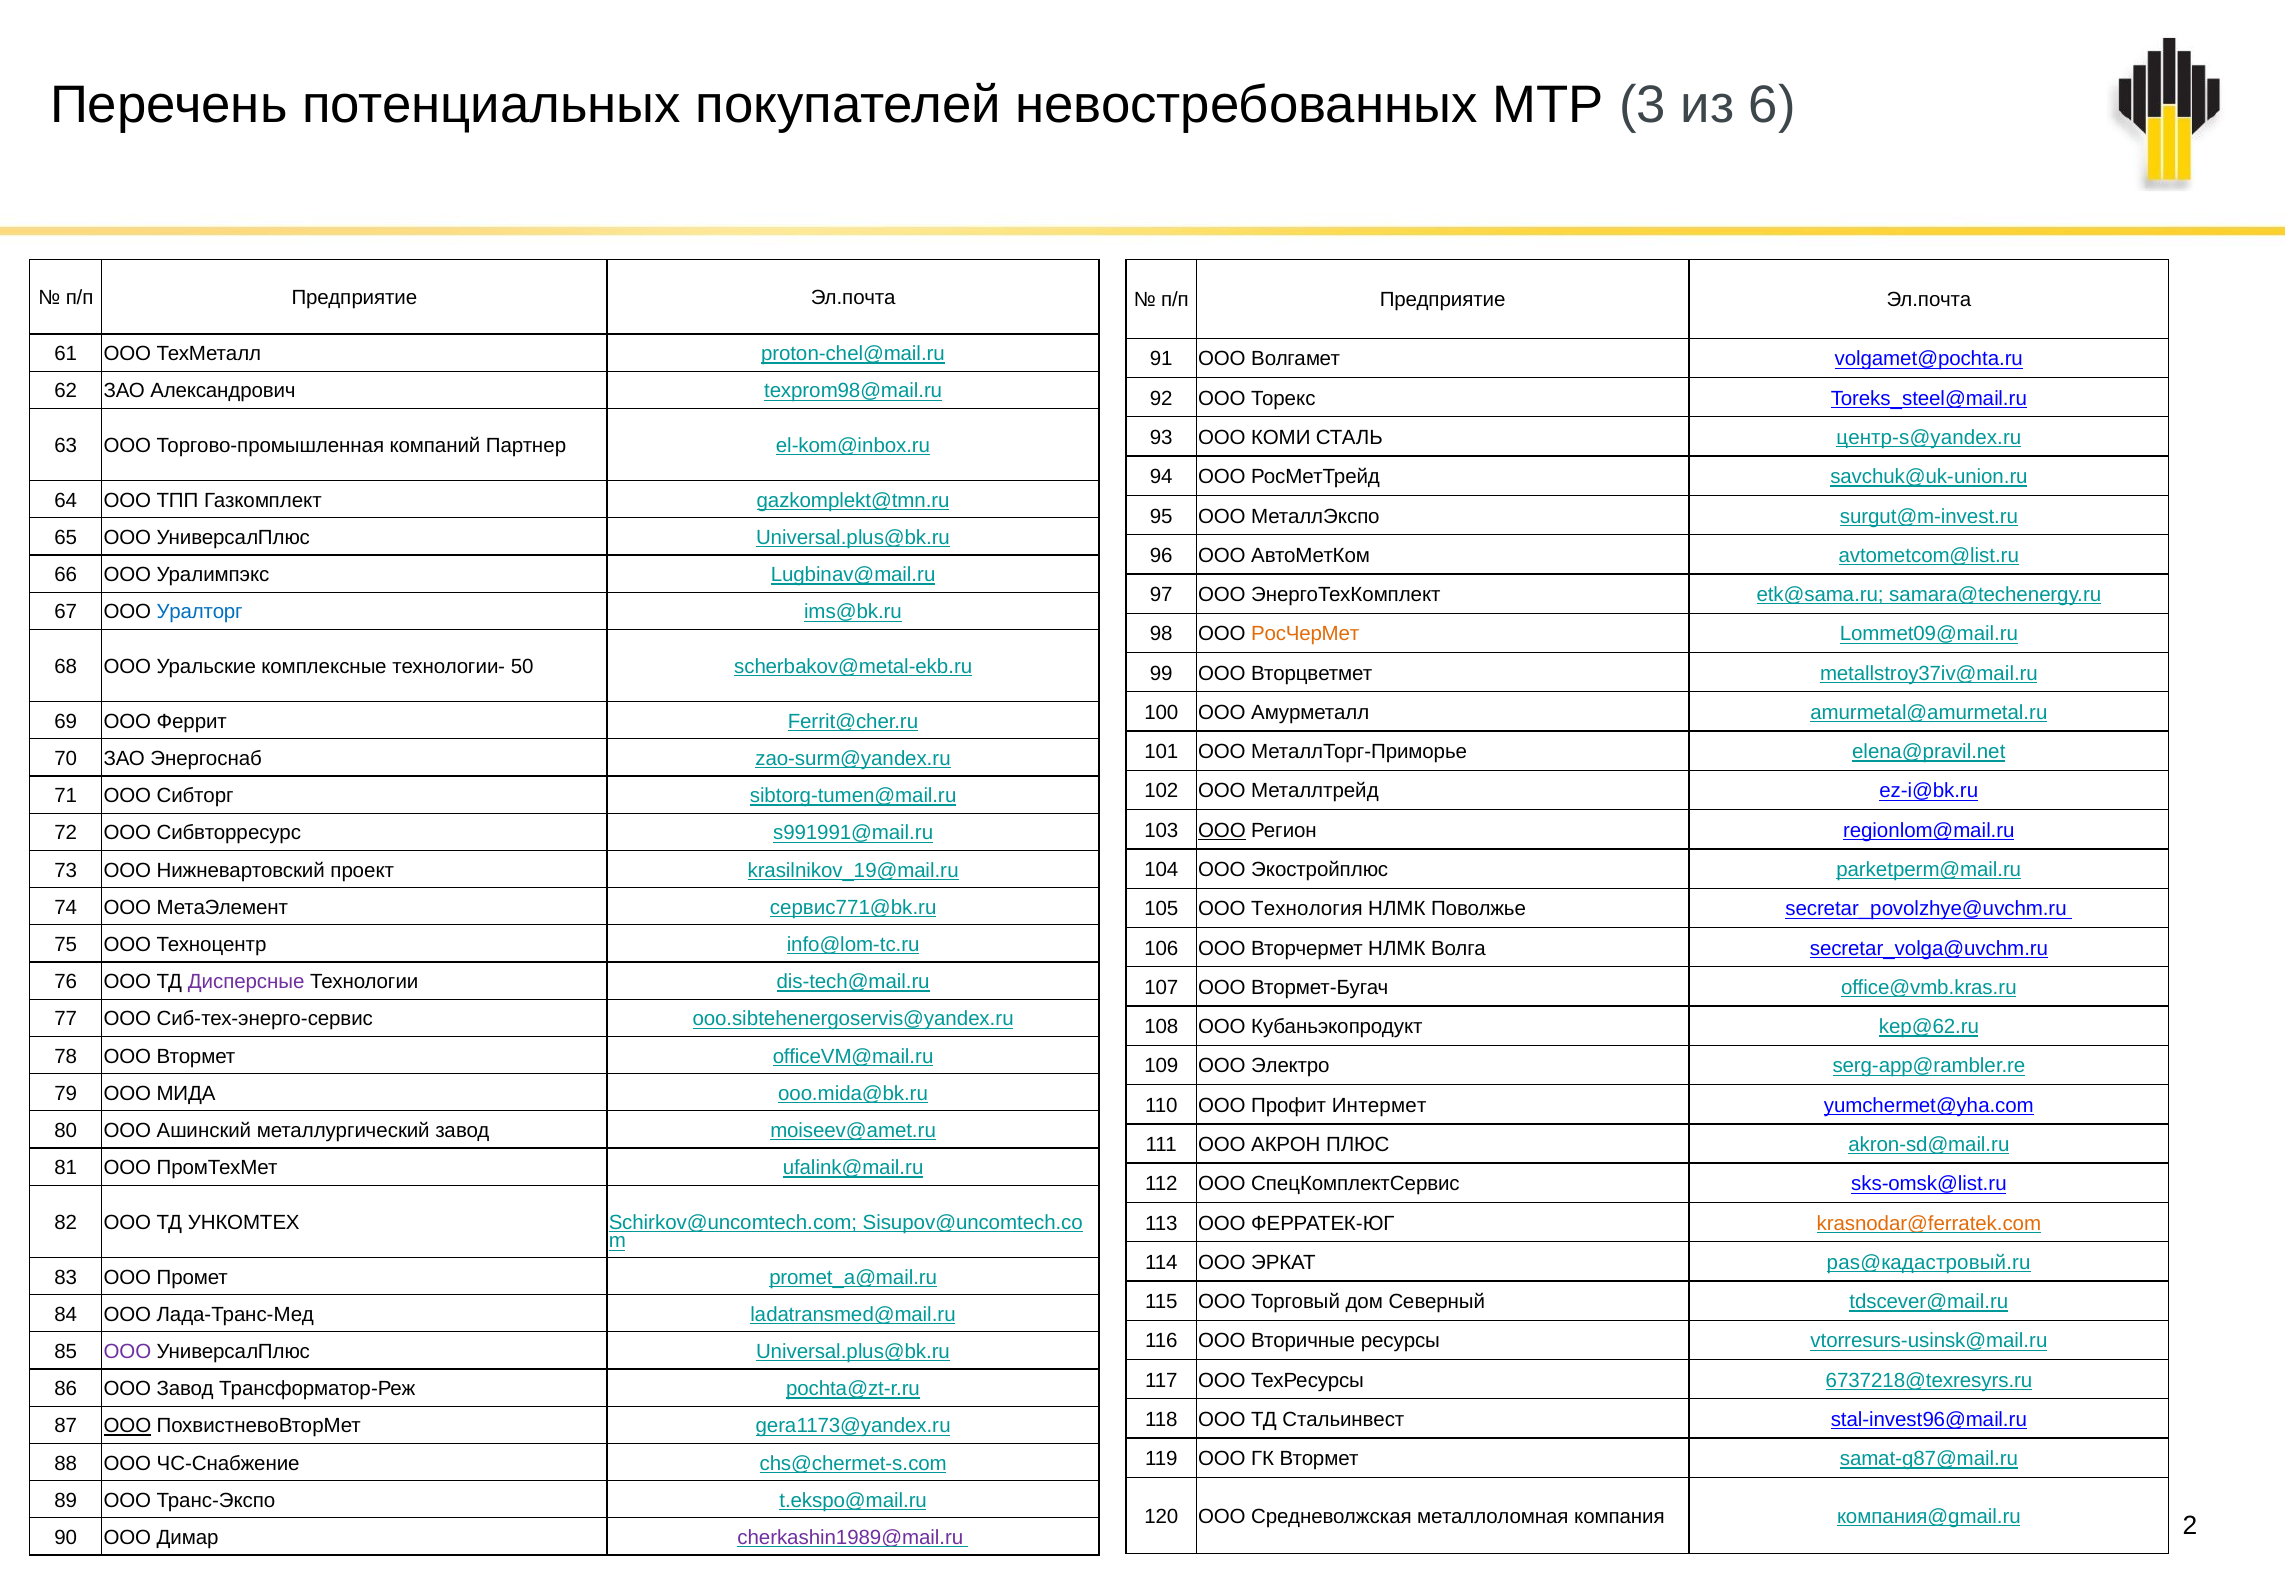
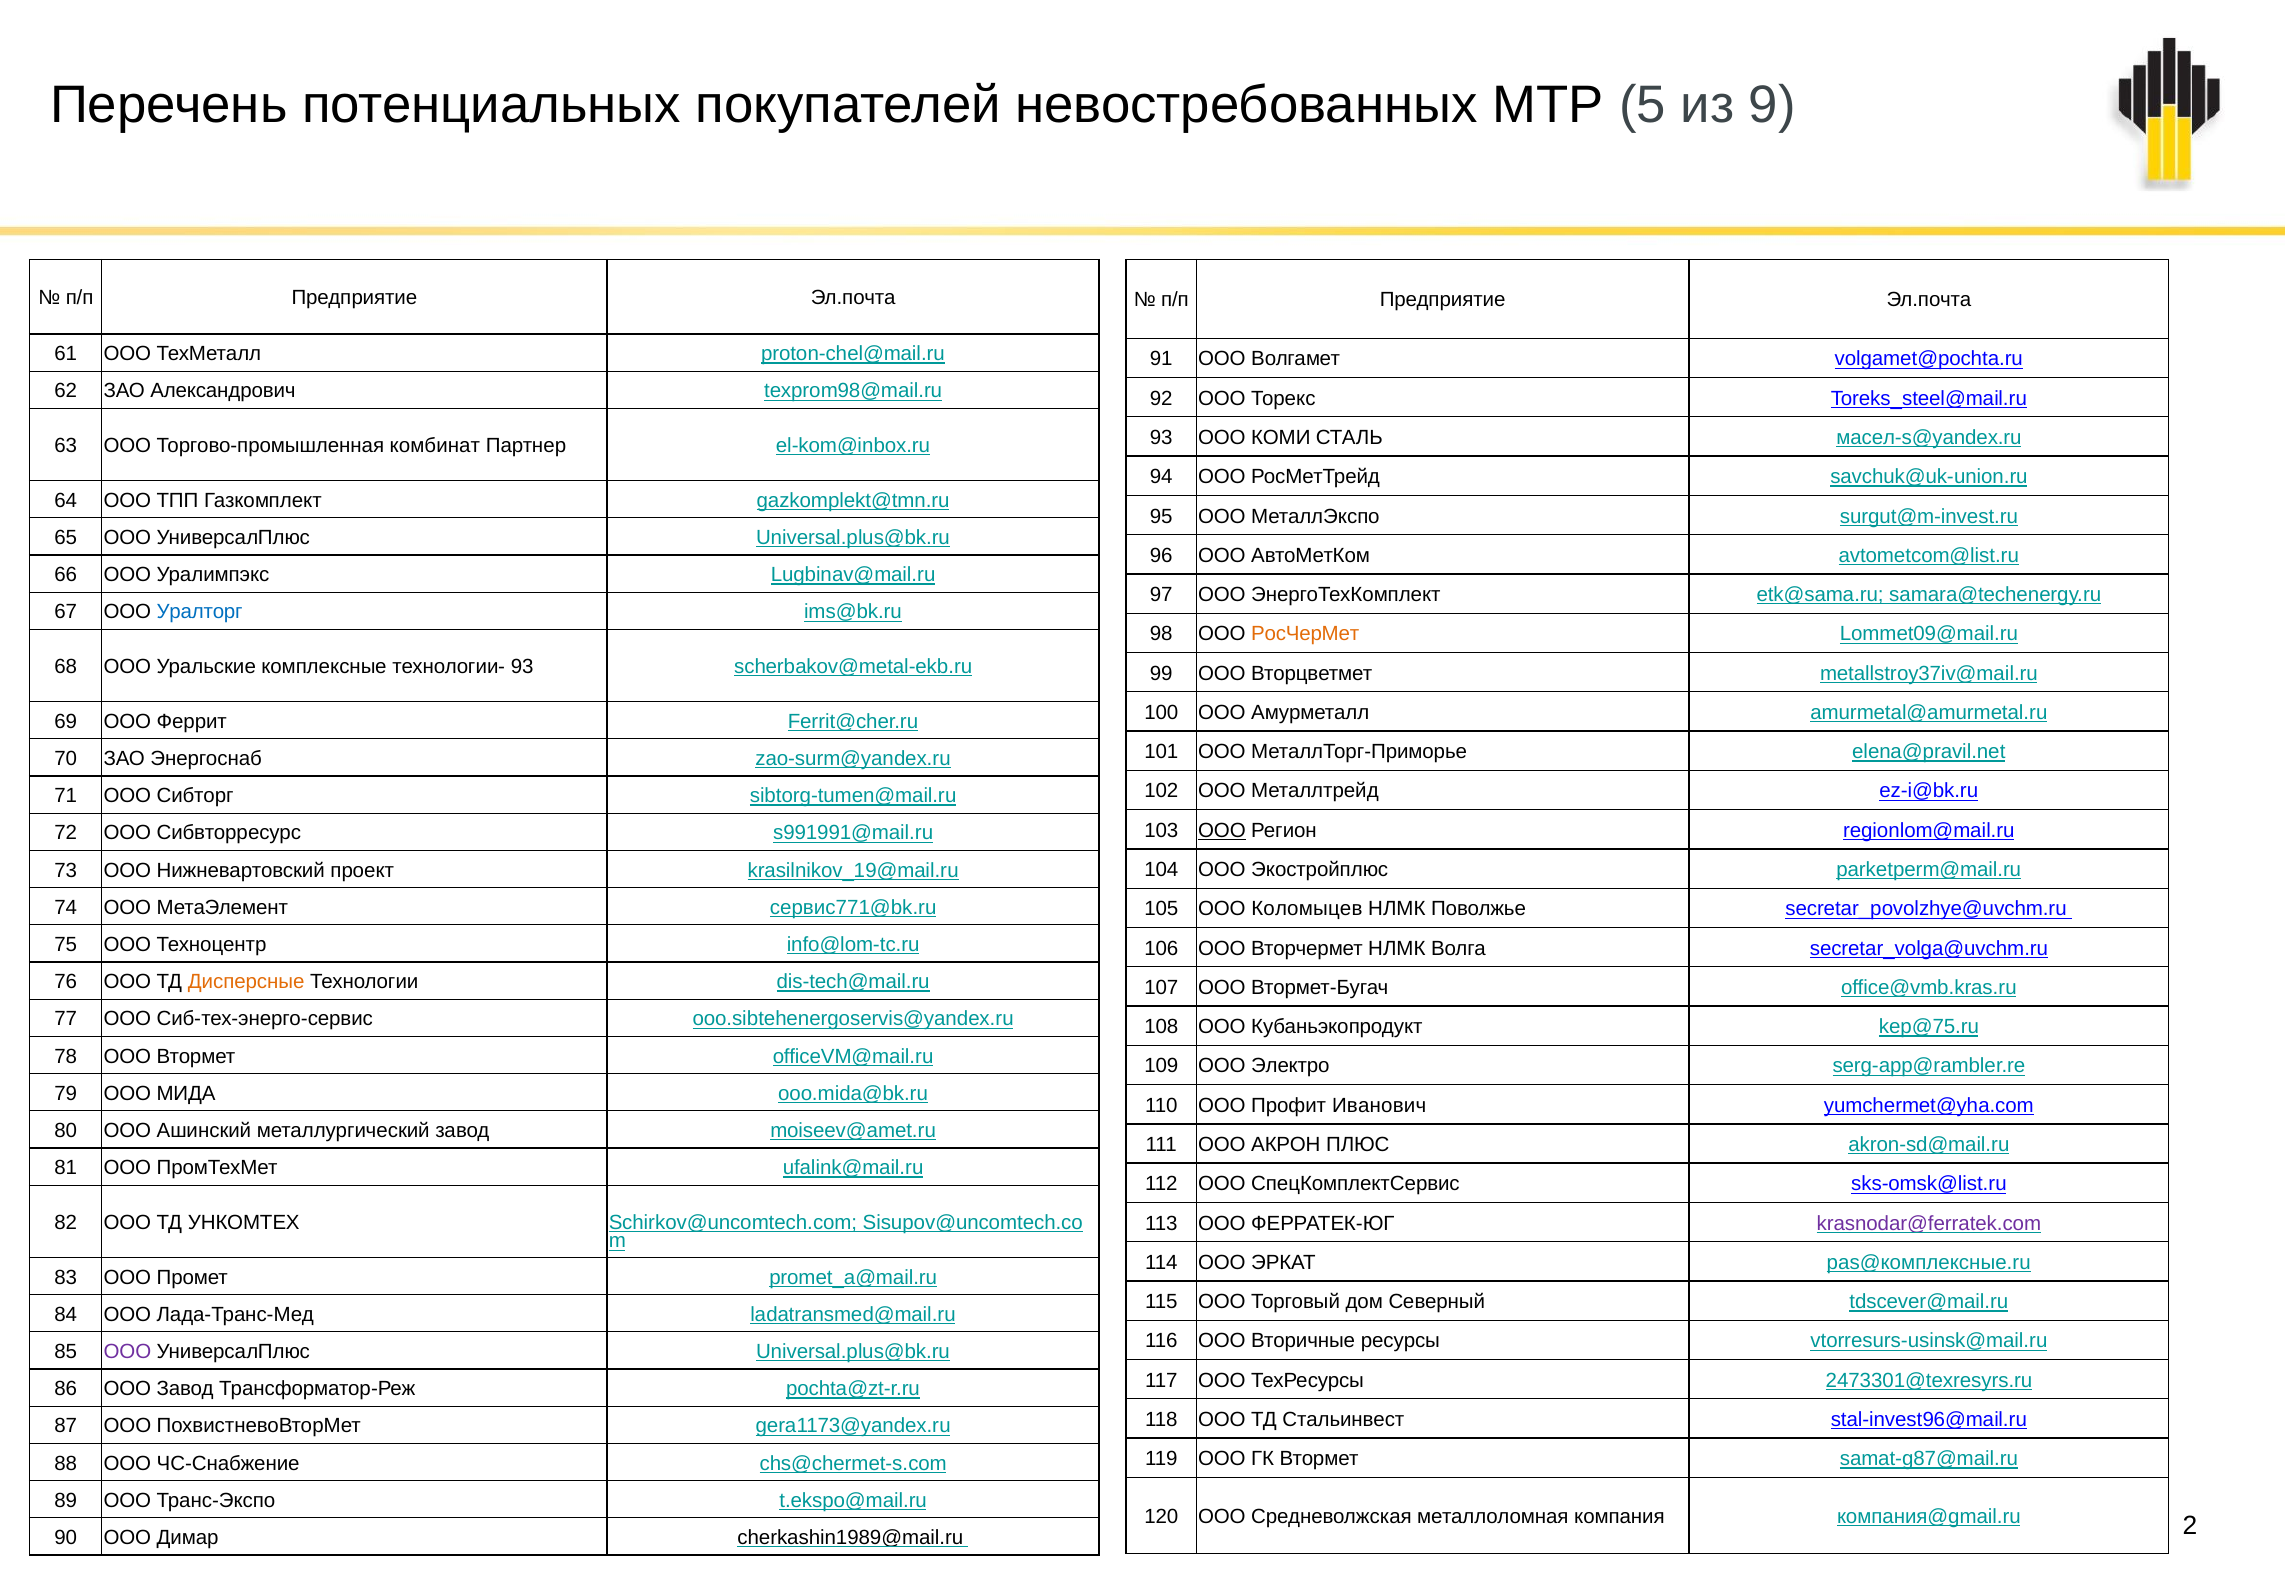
3: 3 -> 5
6: 6 -> 9
центр-s@yandex.ru: центр-s@yandex.ru -> масел-s@yandex.ru
компаний: компаний -> комбинат
технологии- 50: 50 -> 93
Технология: Технология -> Коломыцев
Дисперсные colour: purple -> orange
kep@62.ru: kep@62.ru -> kep@75.ru
Интермет: Интермет -> Иванович
krasnodar@ferratek.com colour: orange -> purple
pas@кадастровый.ru: pas@кадастровый.ru -> pas@комплексные.ru
6737218@texresyrs.ru: 6737218@texresyrs.ru -> 2473301@texresyrs.ru
ООО at (127, 1426) underline: present -> none
cherkashin1989@mail.ru colour: purple -> black
